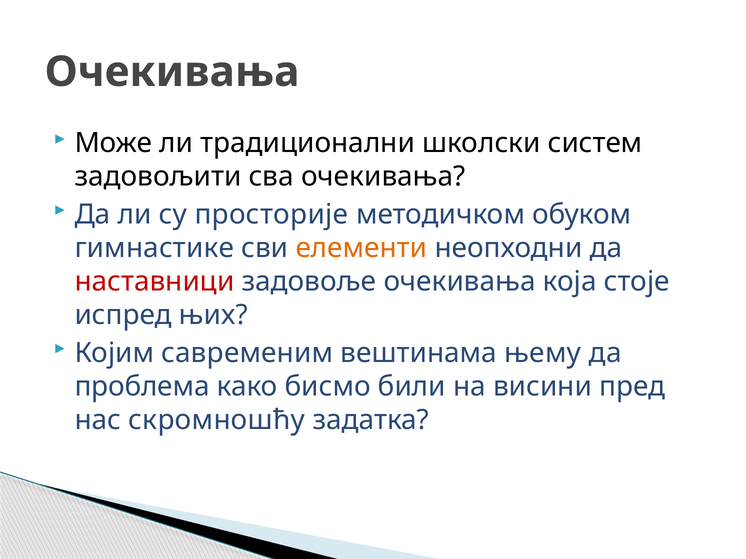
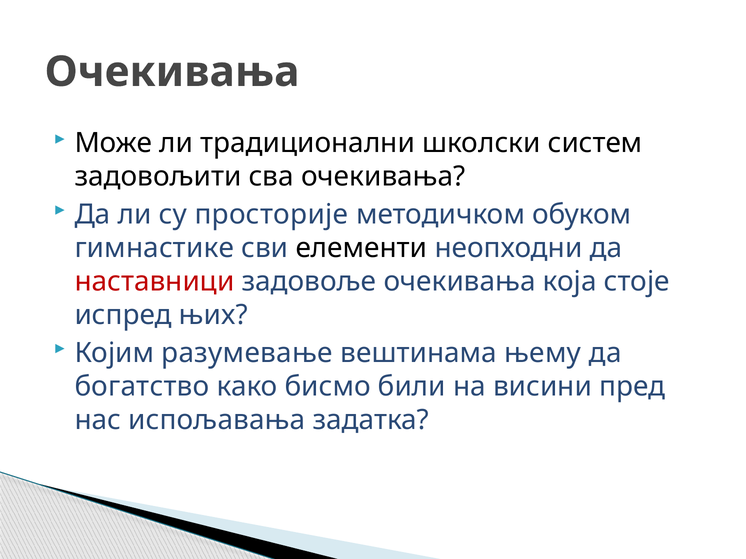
елементи colour: orange -> black
савременим: савременим -> разумевање
проблема: проблема -> богатство
скромношћу: скромношћу -> испољавања
